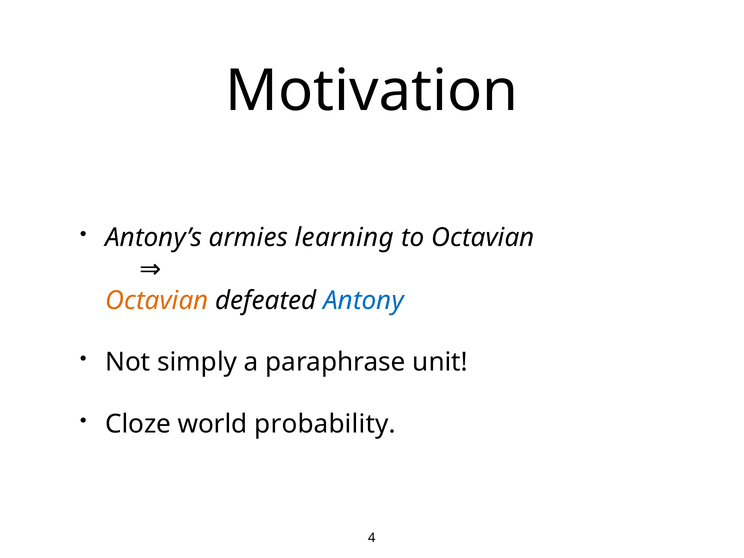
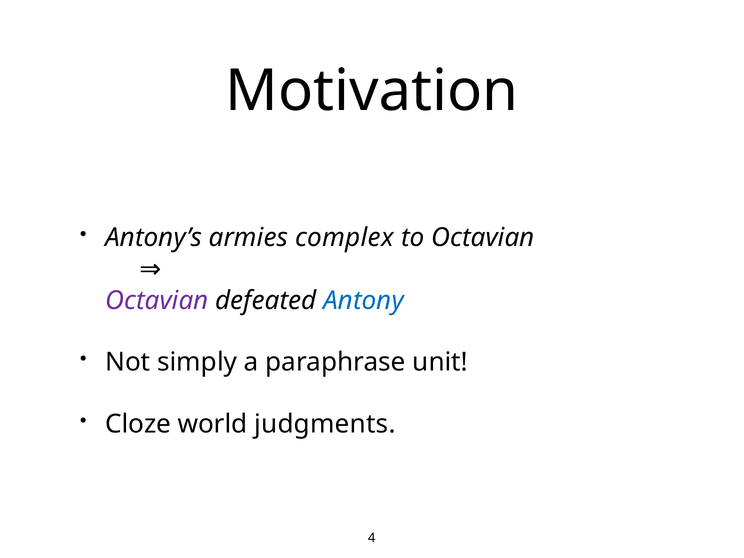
learning: learning -> complex
Octavian at (157, 300) colour: orange -> purple
probability: probability -> judgments
